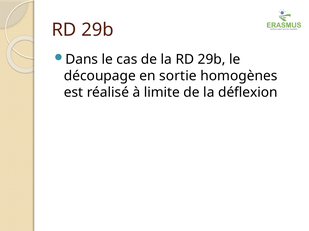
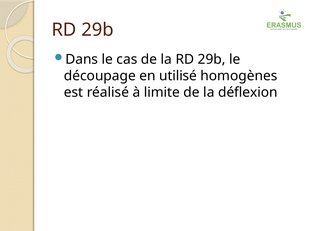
sortie: sortie -> utilisé
